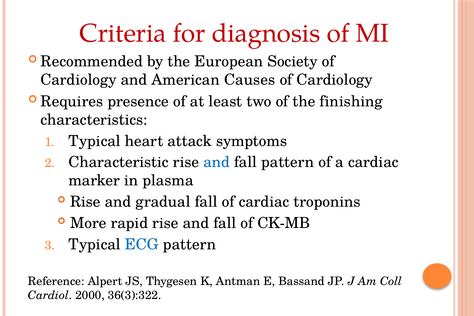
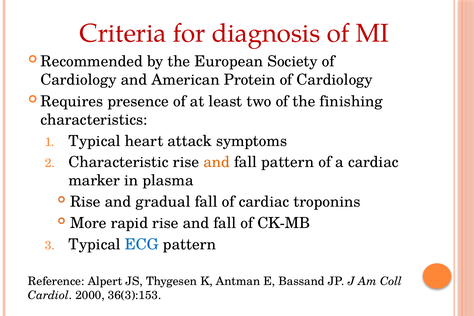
Causes: Causes -> Protein
and at (217, 162) colour: blue -> orange
36(3):322: 36(3):322 -> 36(3):153
